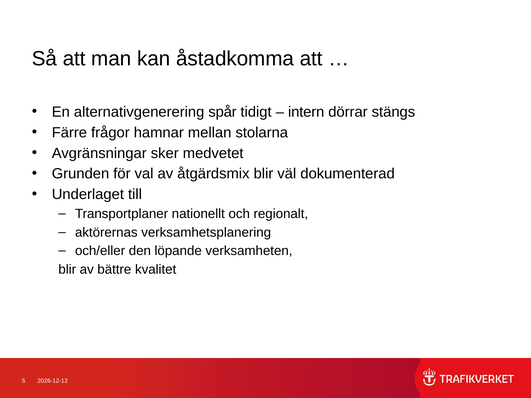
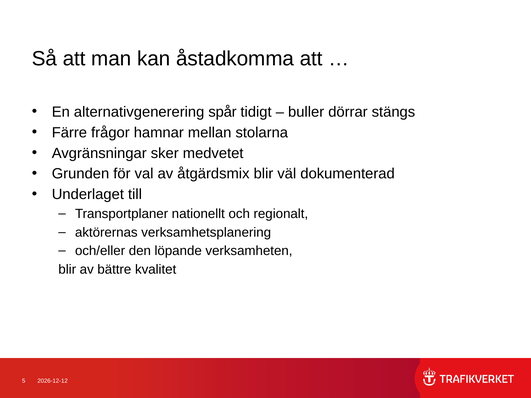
intern: intern -> buller
